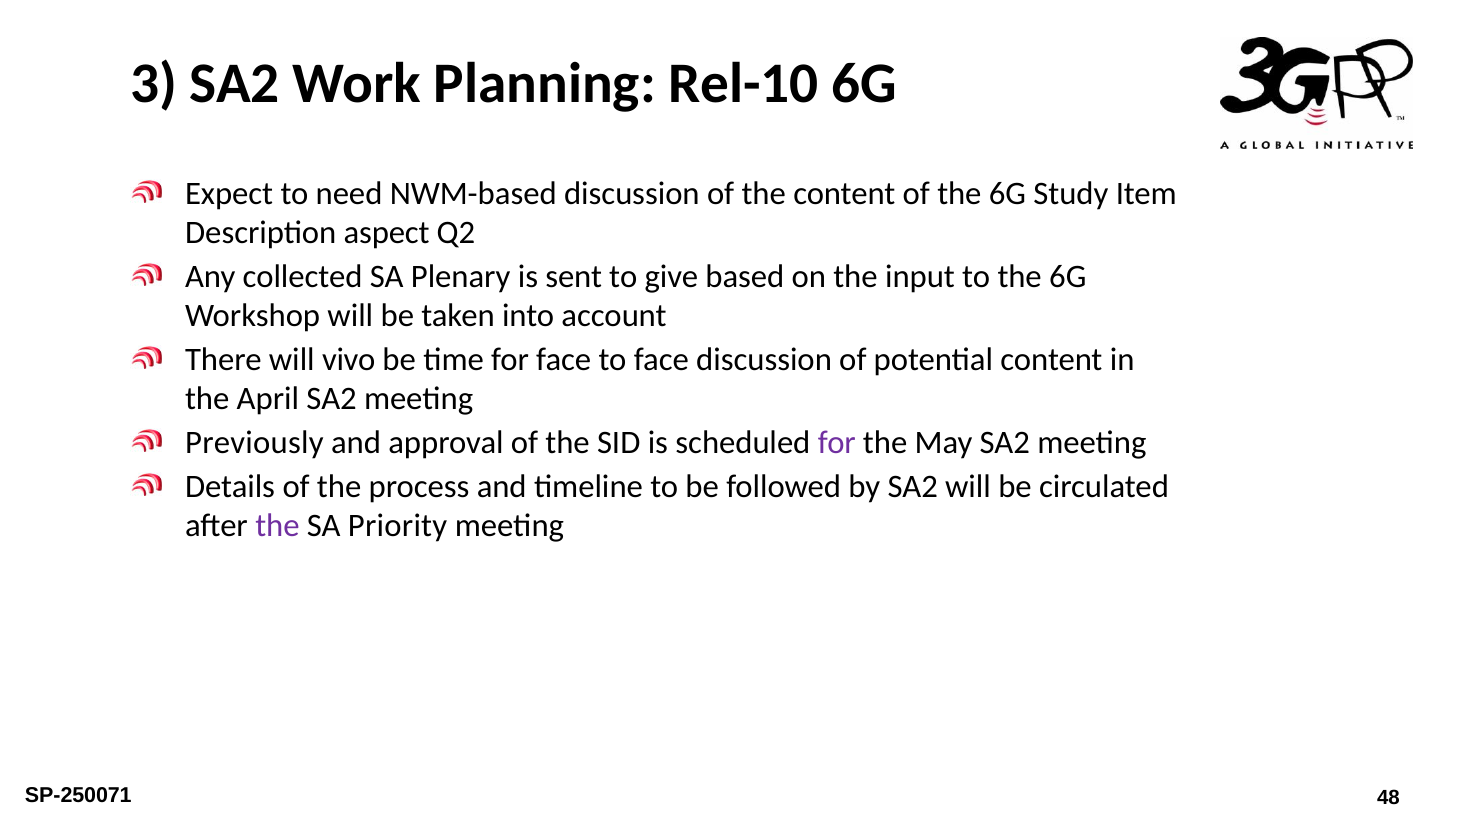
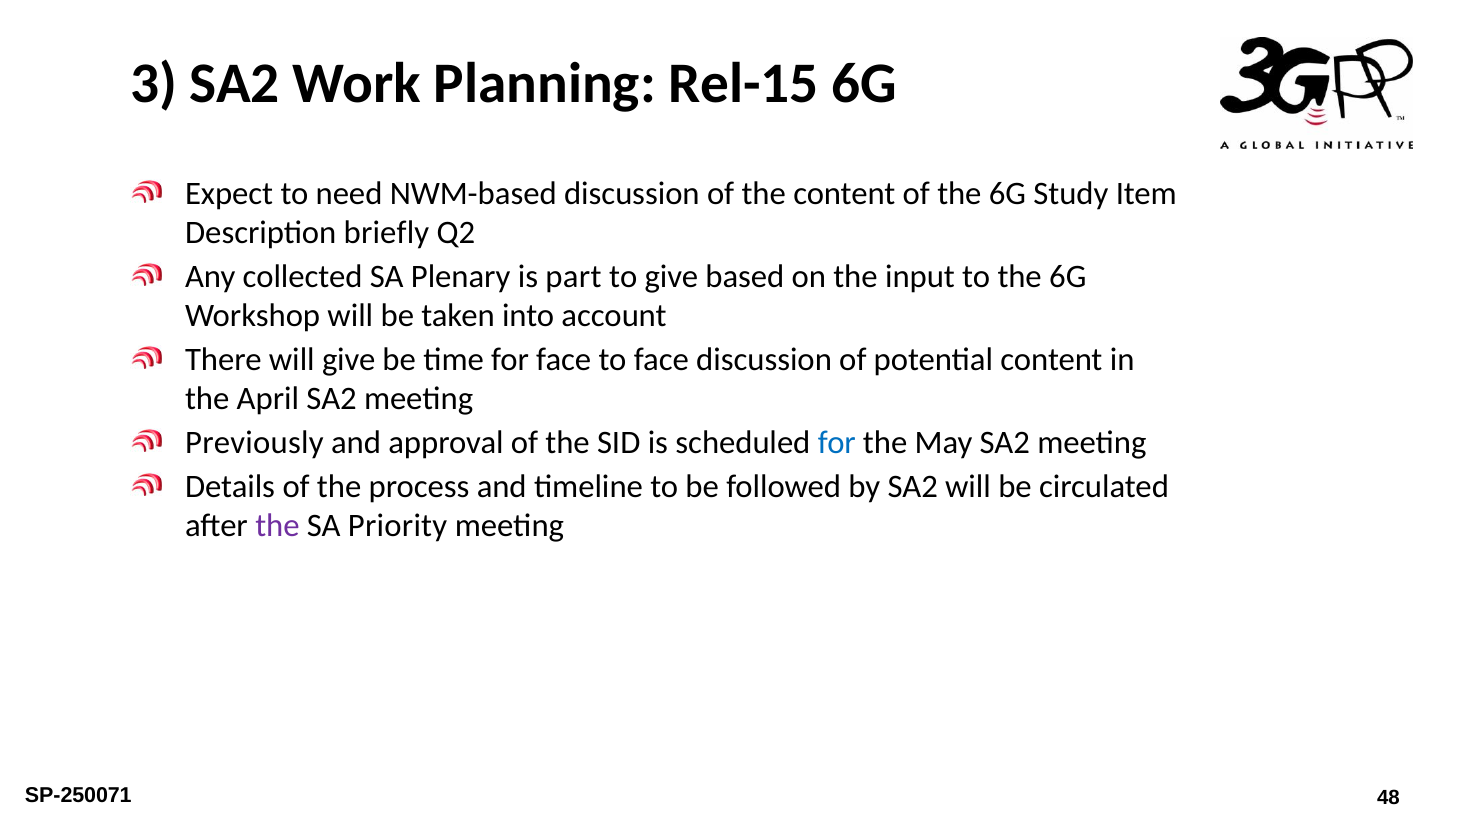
Rel-10: Rel-10 -> Rel-15
aspect: aspect -> briefly
sent: sent -> part
will vivo: vivo -> give
for at (837, 443) colour: purple -> blue
